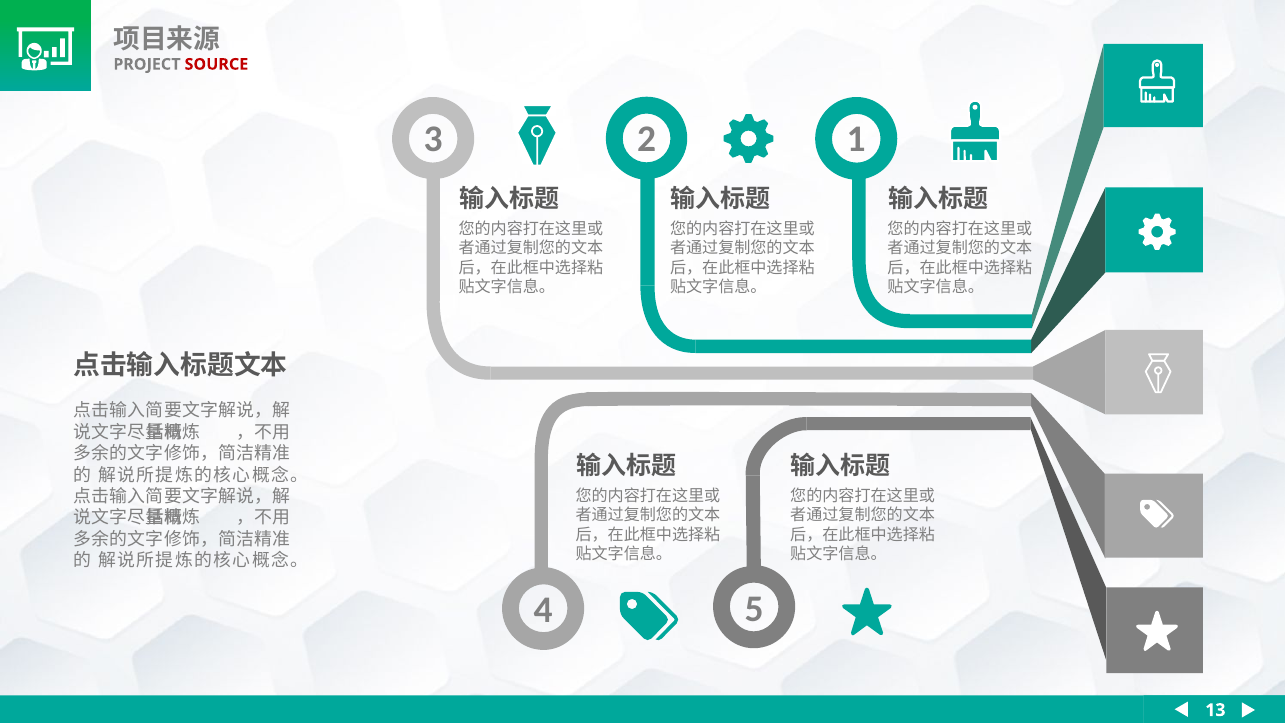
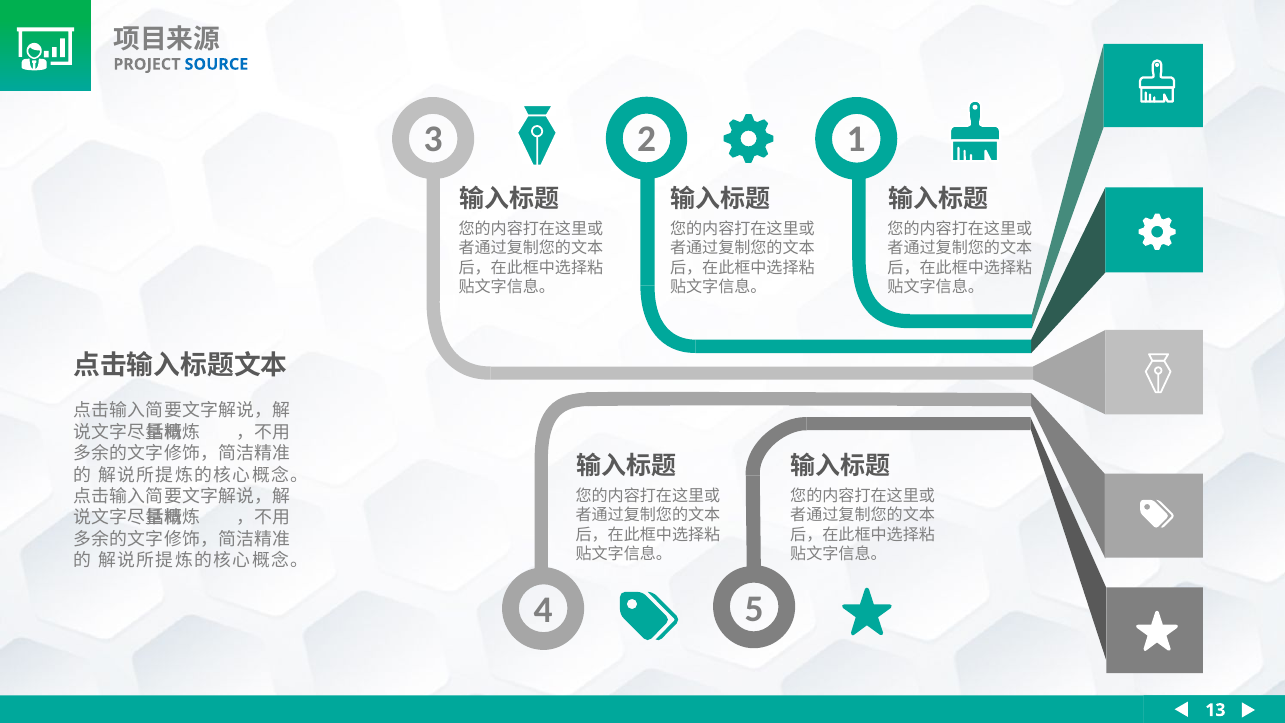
SOURCE colour: red -> blue
